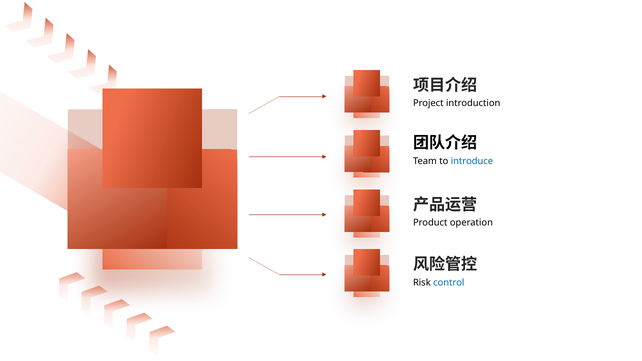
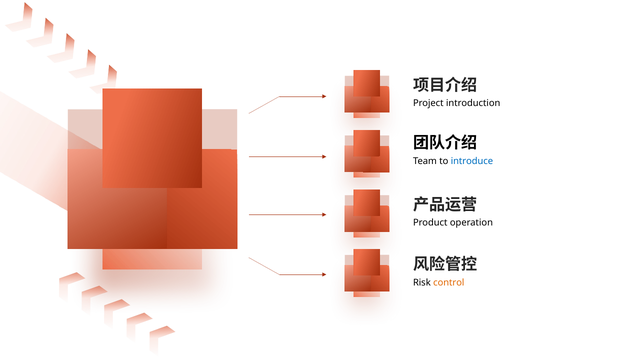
control colour: blue -> orange
